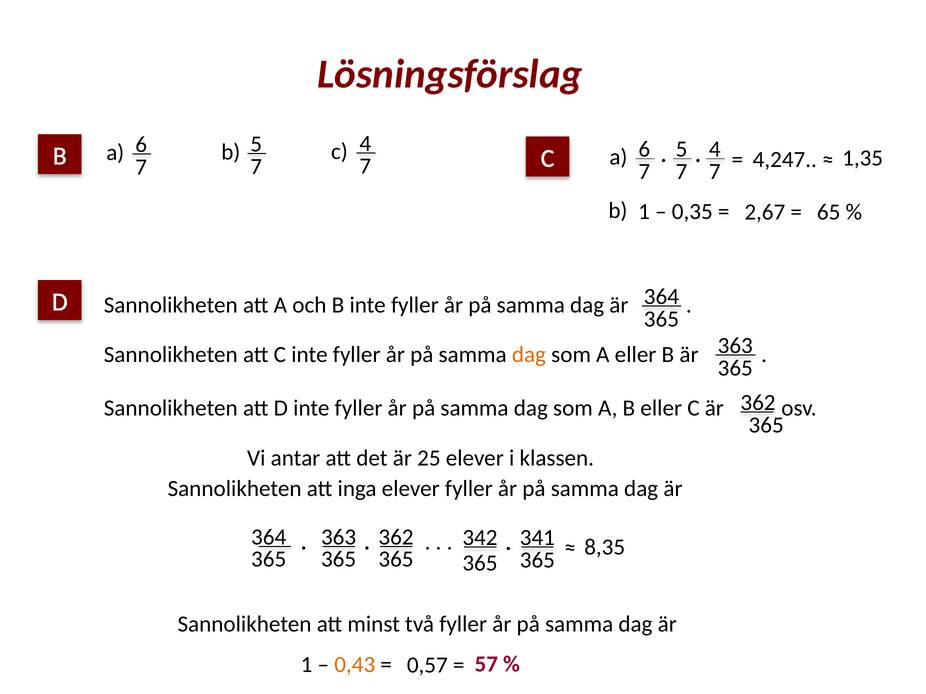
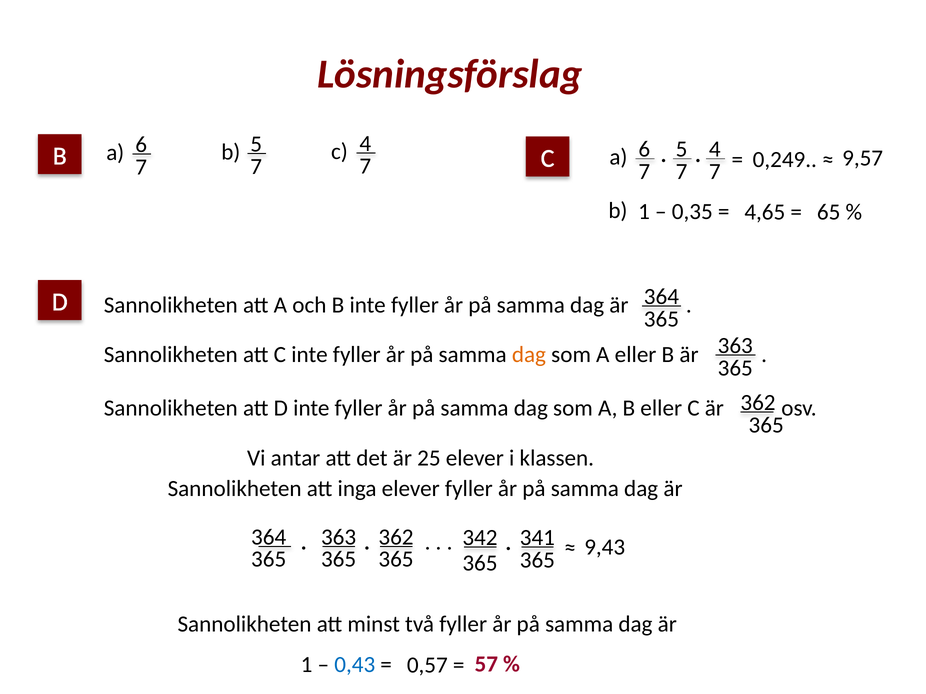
4,247: 4,247 -> 0,249
1,35: 1,35 -> 9,57
2,67: 2,67 -> 4,65
8,35: 8,35 -> 9,43
0,43 colour: orange -> blue
